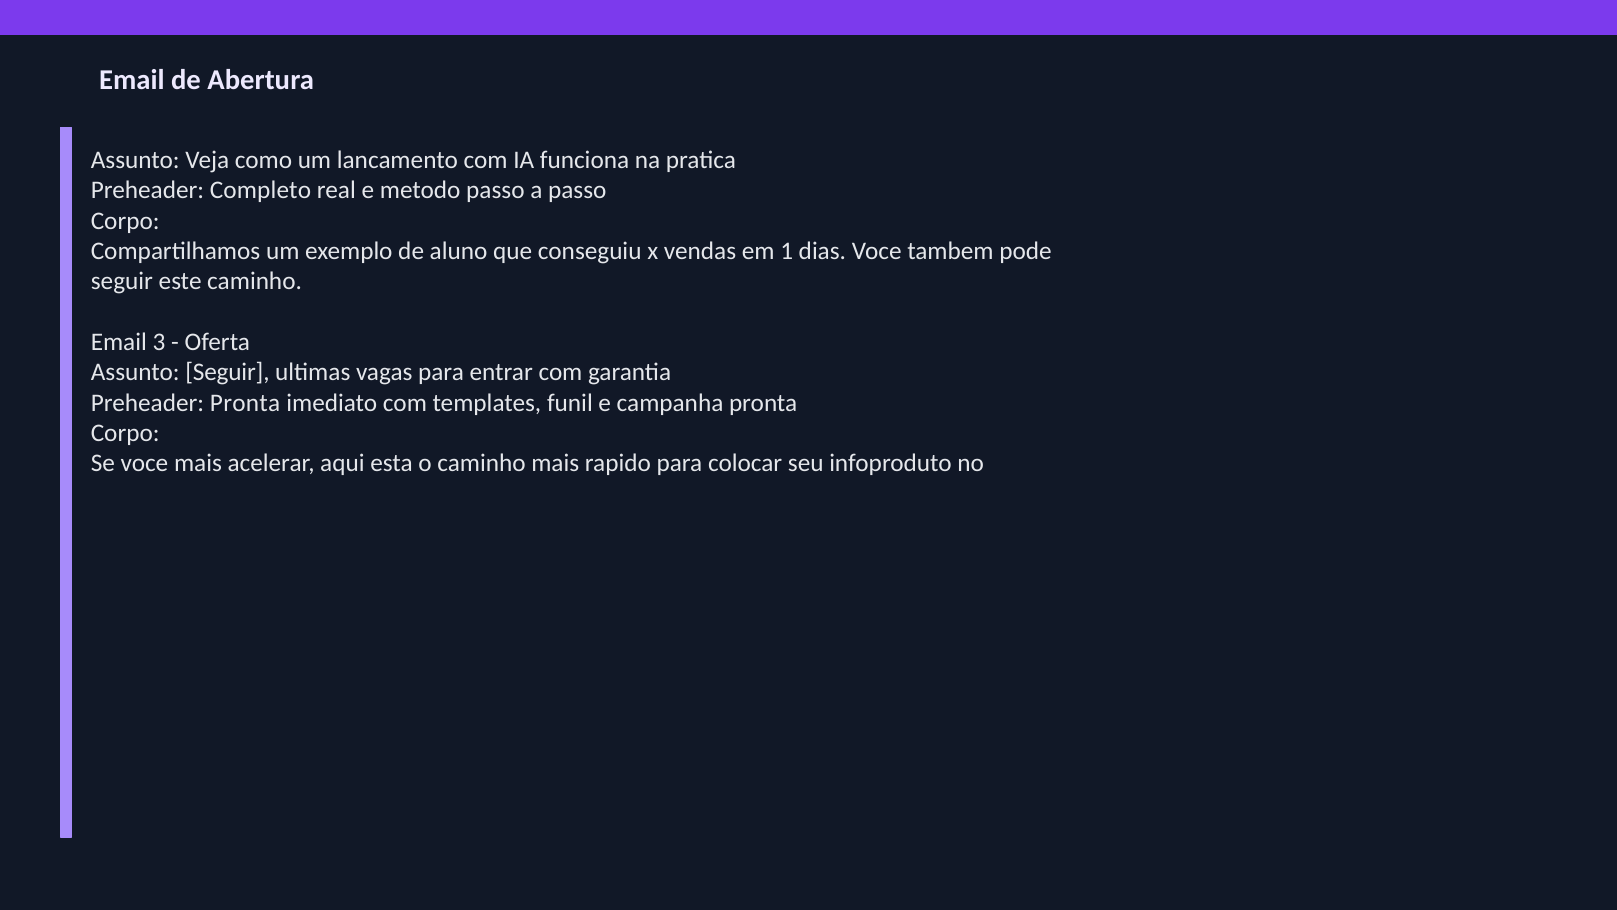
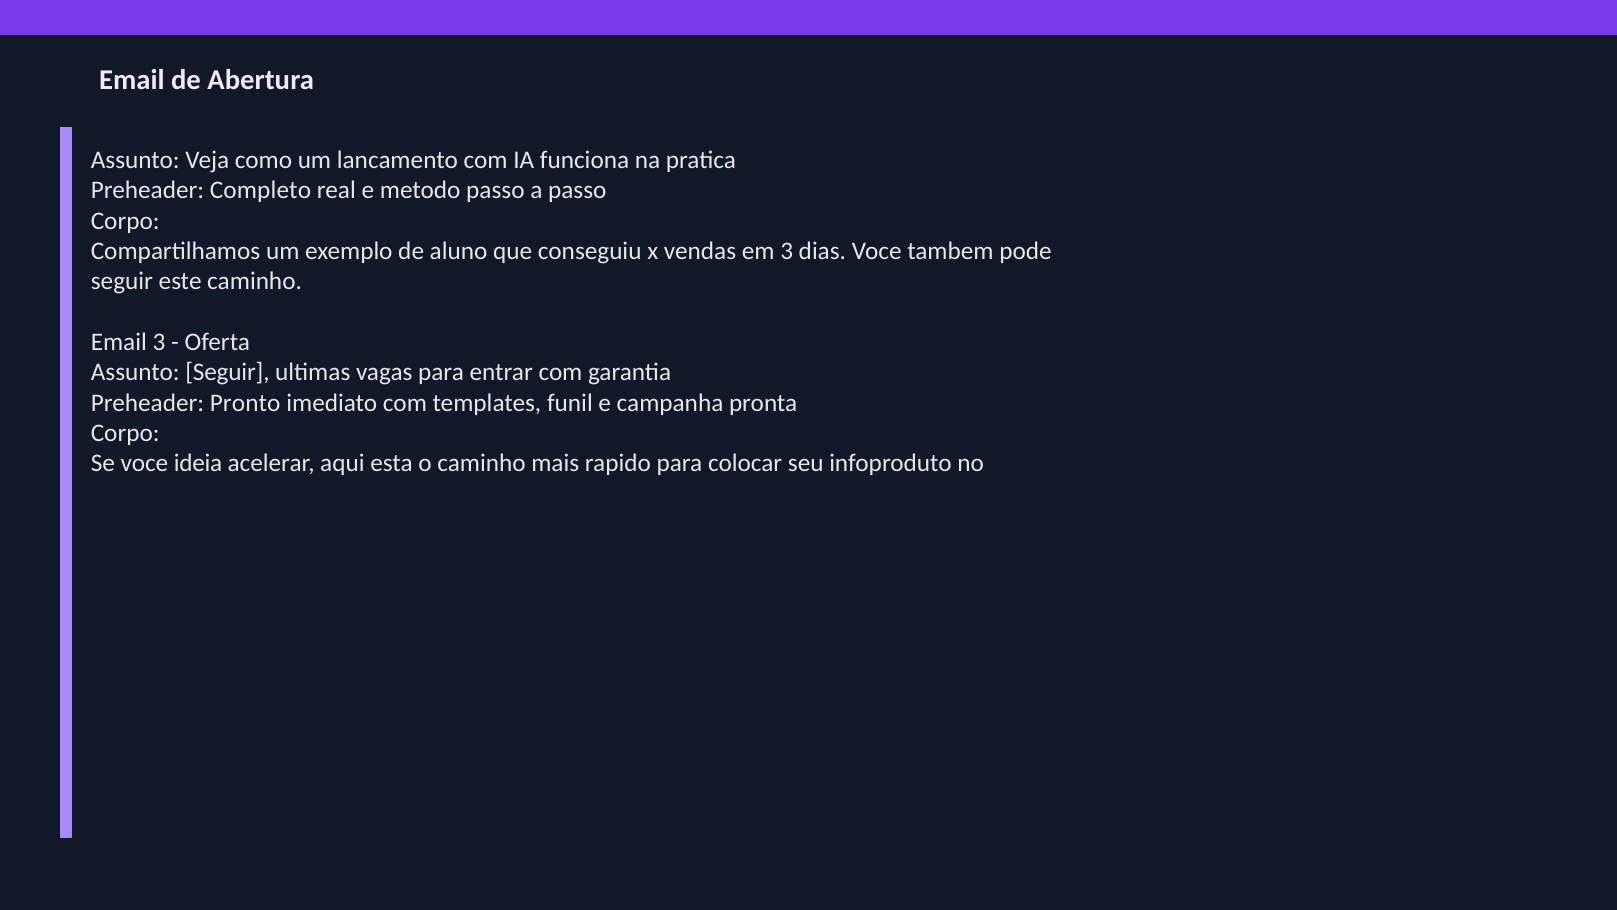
em 1: 1 -> 3
Preheader Pronta: Pronta -> Pronto
voce mais: mais -> ideia
